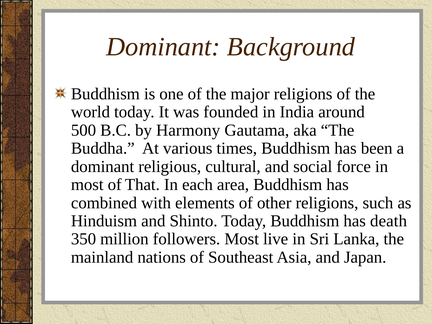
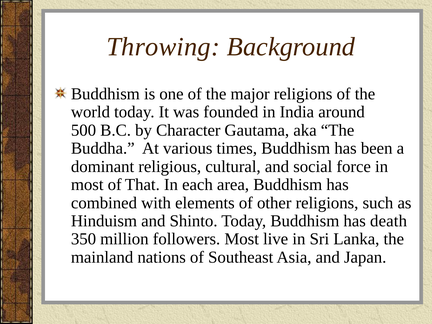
Dominant at (163, 47): Dominant -> Throwing
Harmony: Harmony -> Character
